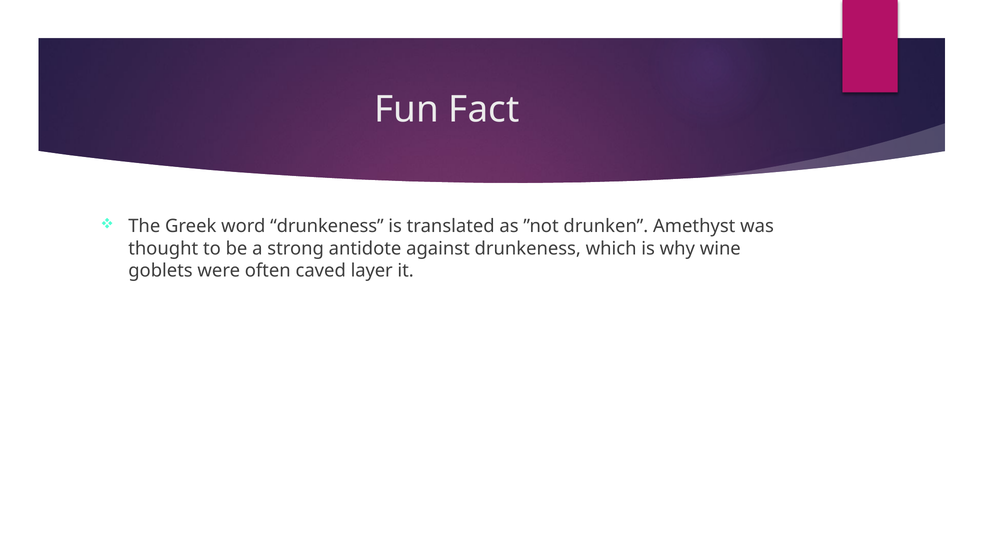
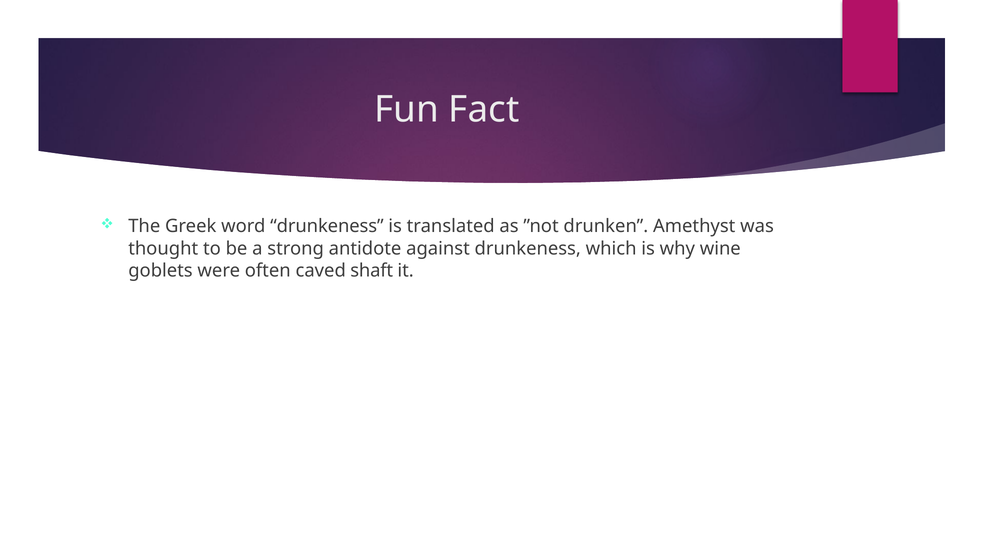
layer: layer -> shaft
